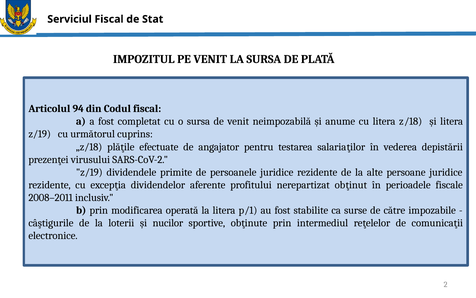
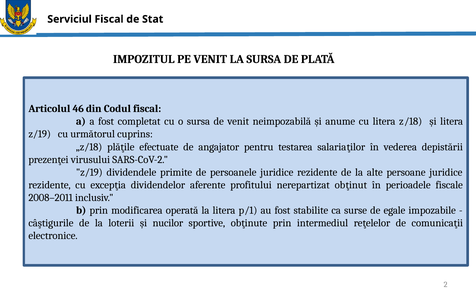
94: 94 -> 46
către: către -> egale
